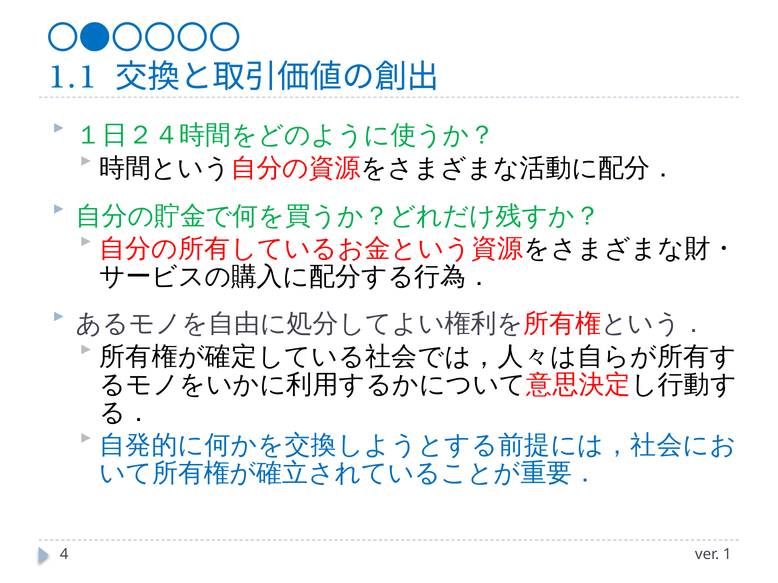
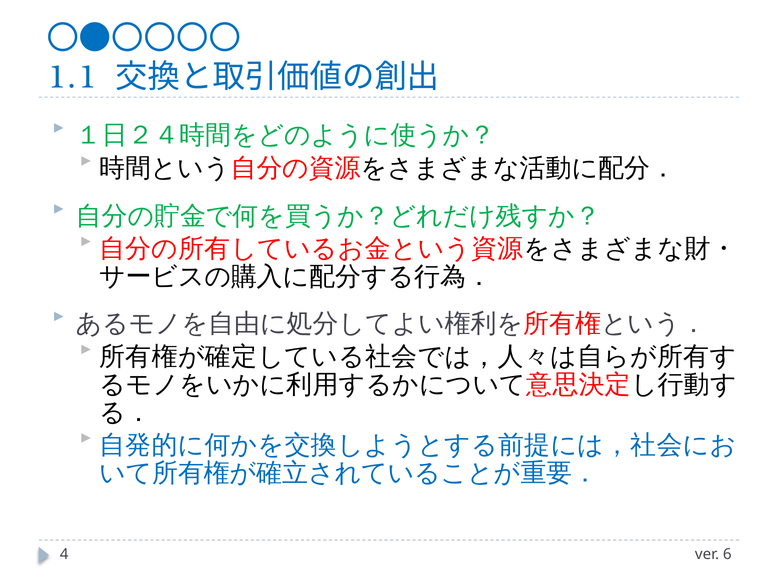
1: 1 -> 6
